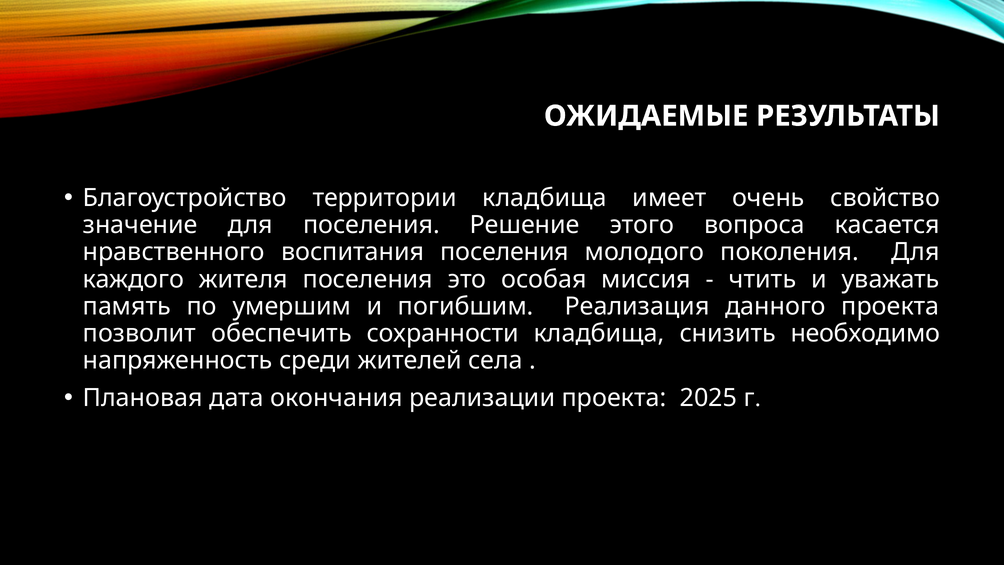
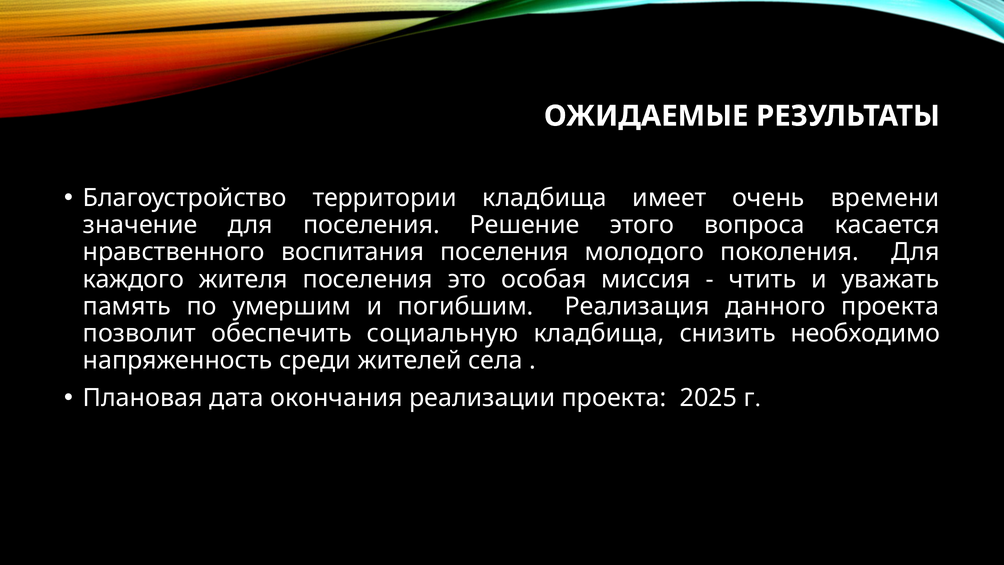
свойство: свойство -> времени
сохранности: сохранности -> социальную
